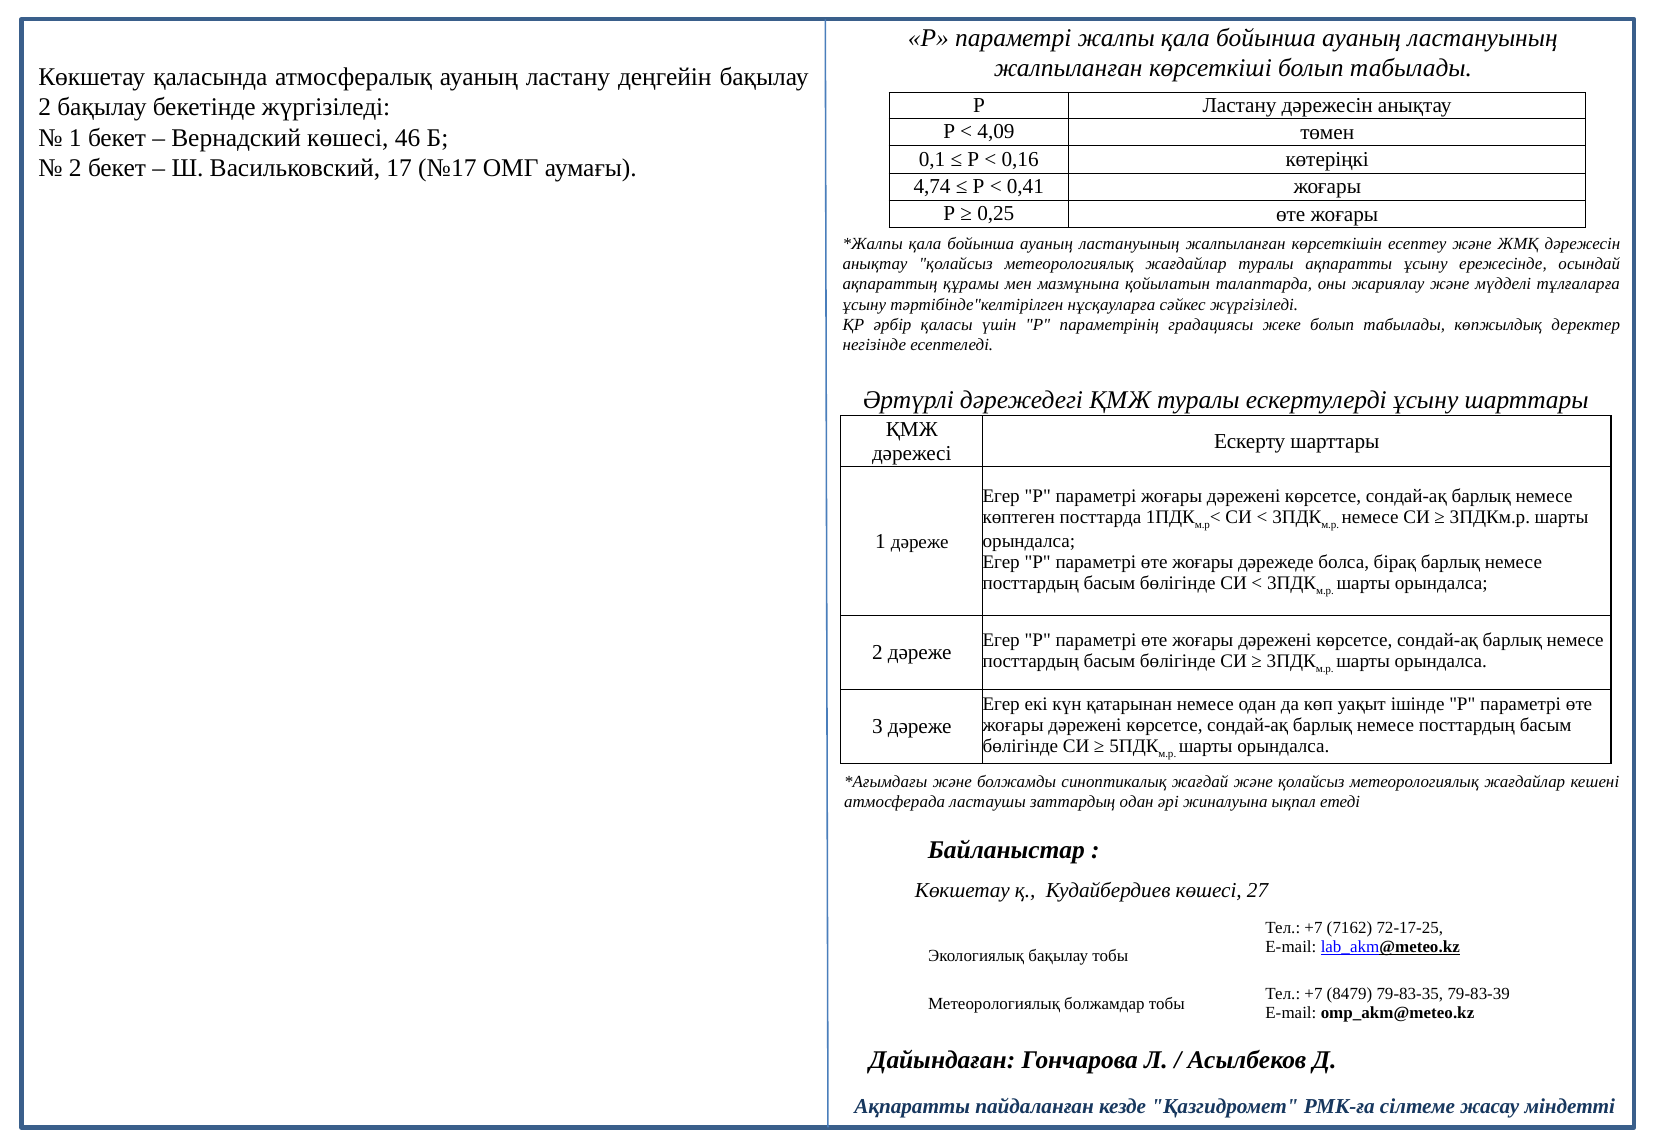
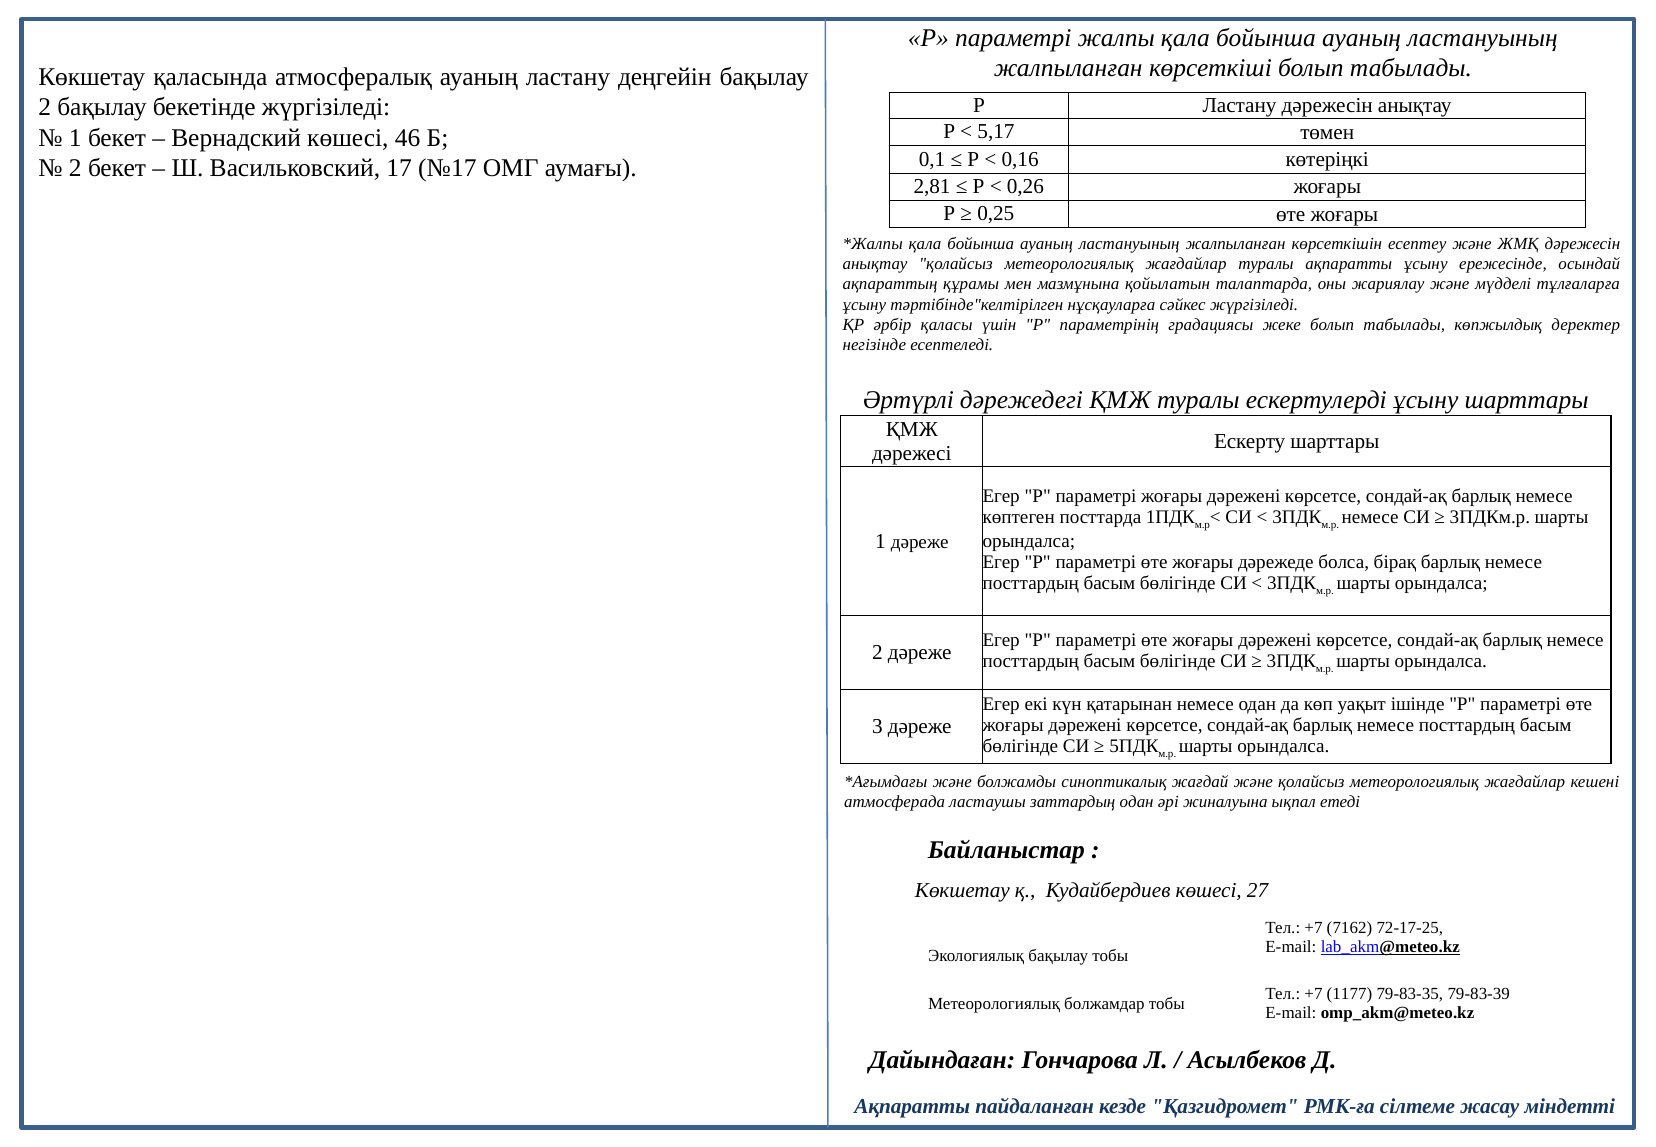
4,09: 4,09 -> 5,17
4,74: 4,74 -> 2,81
0,41: 0,41 -> 0,26
8479: 8479 -> 1177
